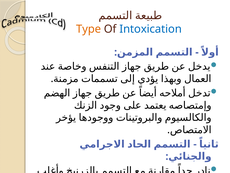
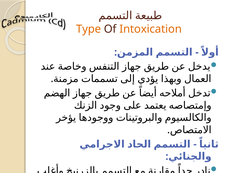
Intoxication colour: blue -> orange
